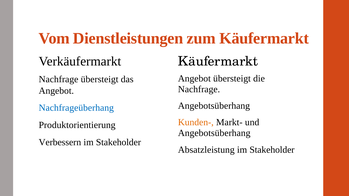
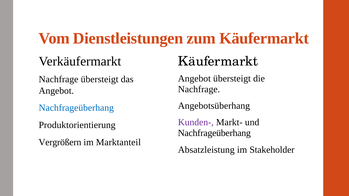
Kunden- colour: orange -> purple
Angebotsüberhang at (214, 133): Angebotsüberhang -> Nachfrageüberhang
Verbessern: Verbessern -> Vergrößern
Stakeholder at (118, 142): Stakeholder -> Marktanteil
